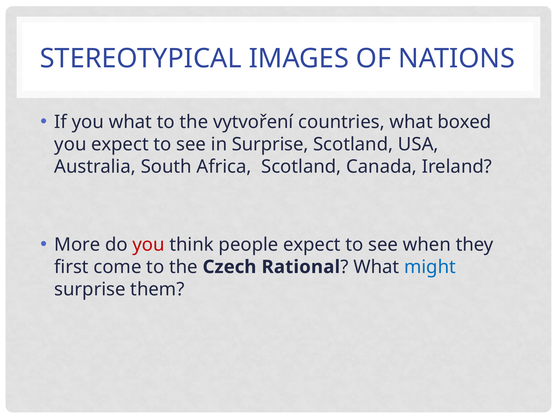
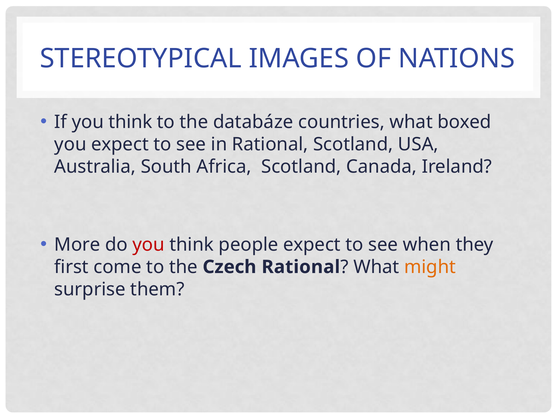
If you what: what -> think
vytvoření: vytvoření -> databáze
in Surprise: Surprise -> Rational
might colour: blue -> orange
